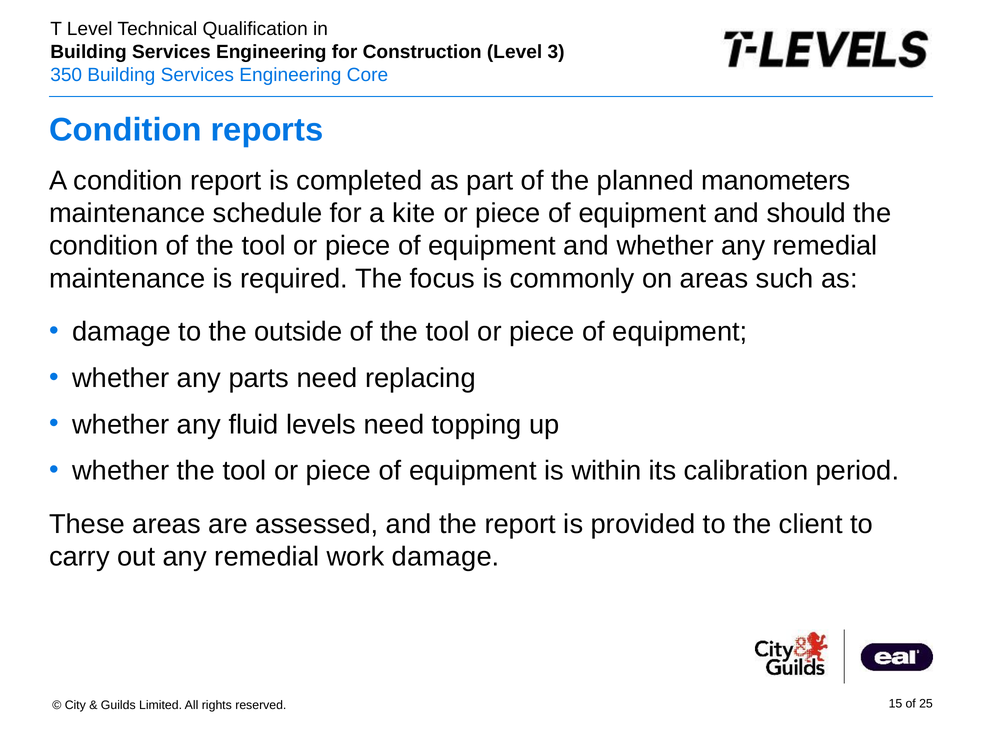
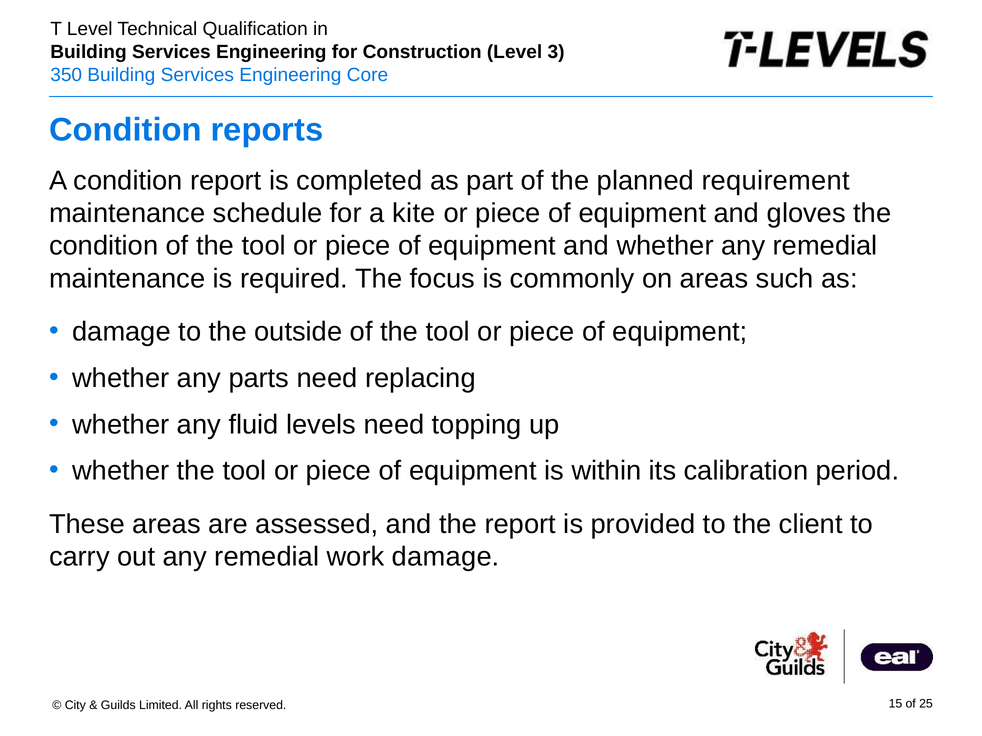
manometers: manometers -> requirement
should: should -> gloves
